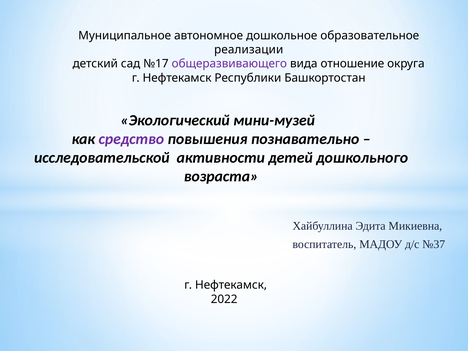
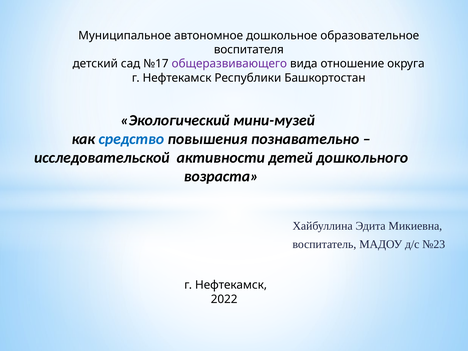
реализации: реализации -> воспитателя
средство colour: purple -> blue
№37: №37 -> №23
